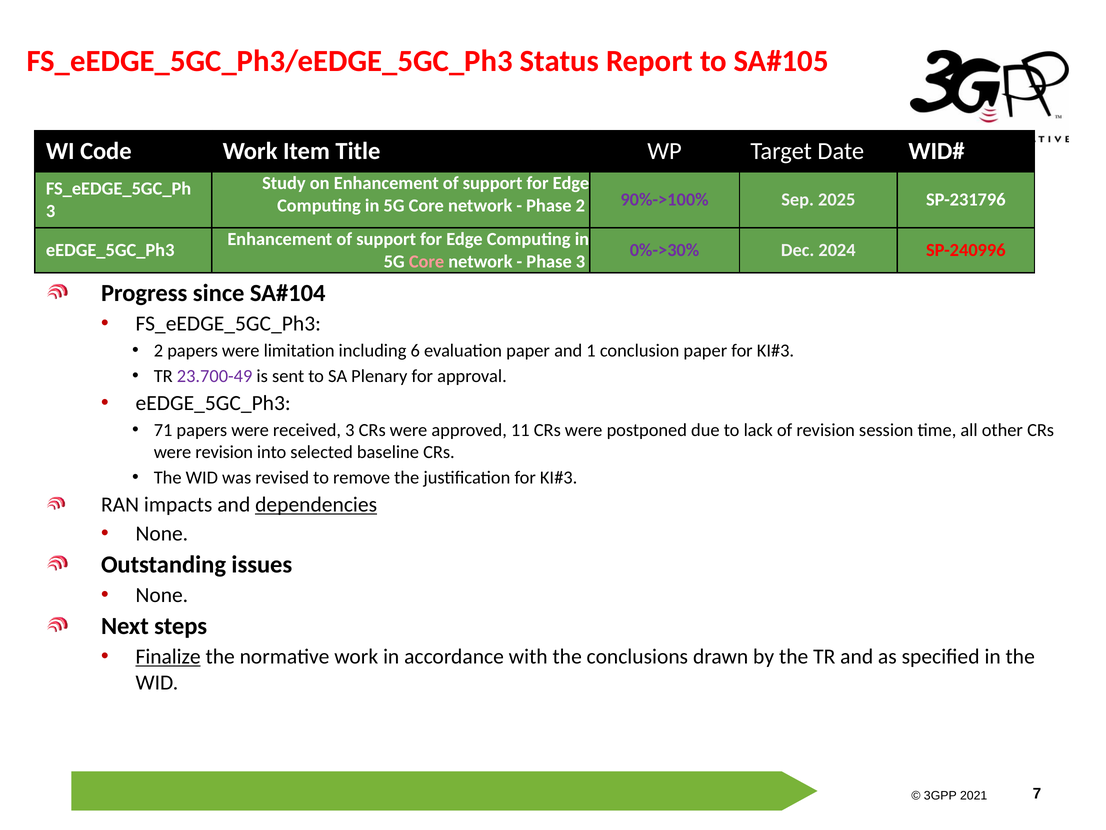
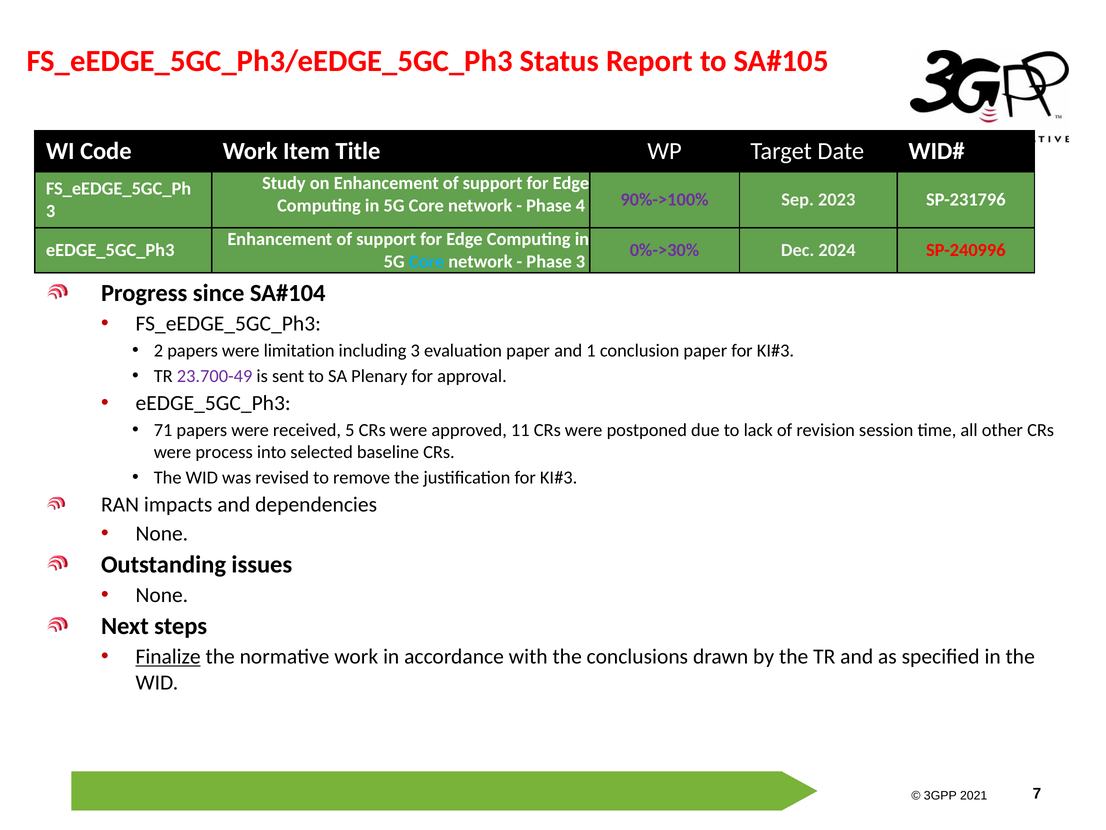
Phase 2: 2 -> 4
2025: 2025 -> 2023
Core at (427, 261) colour: pink -> light blue
including 6: 6 -> 3
received 3: 3 -> 5
were revision: revision -> process
dependencies underline: present -> none
